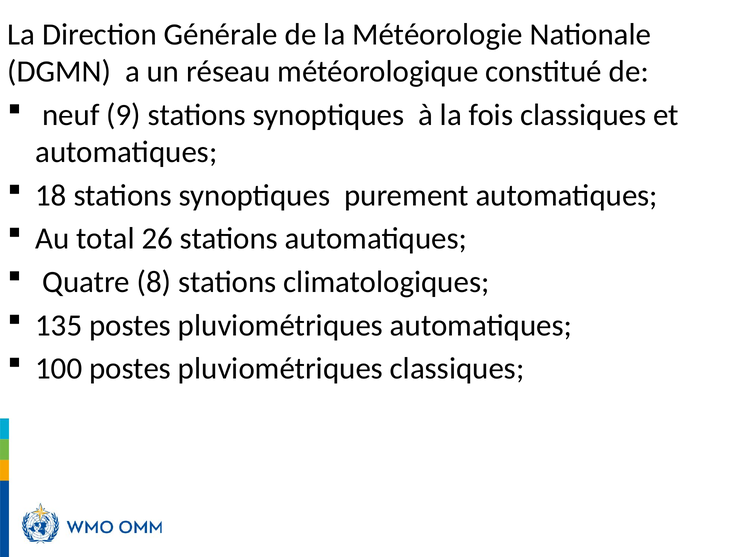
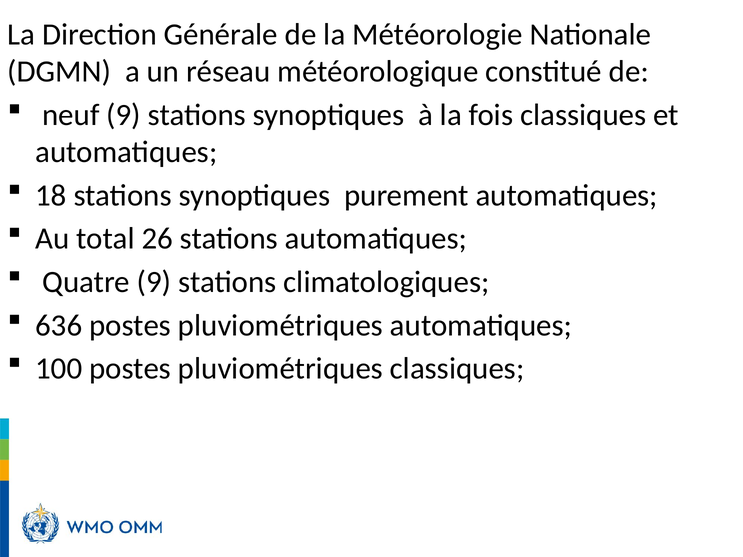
Quatre 8: 8 -> 9
135: 135 -> 636
